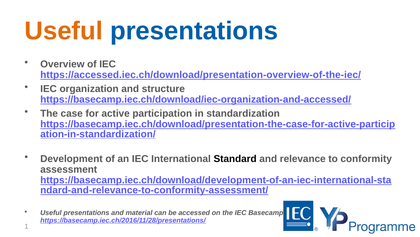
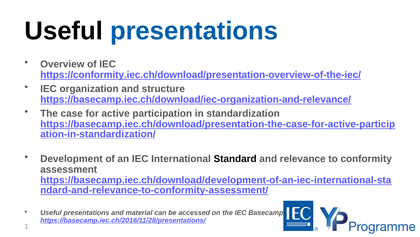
Useful at (64, 31) colour: orange -> black
https://accessed.iec.ch/download/presentation-overview-of-the-iec/: https://accessed.iec.ch/download/presentation-overview-of-the-iec/ -> https://conformity.iec.ch/download/presentation-overview-of-the-iec/
https://basecamp.iec.ch/download/iec-organization-and-accessed/: https://basecamp.iec.ch/download/iec-organization-and-accessed/ -> https://basecamp.iec.ch/download/iec-organization-and-relevance/
